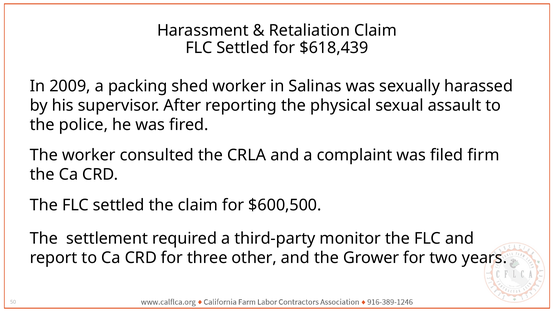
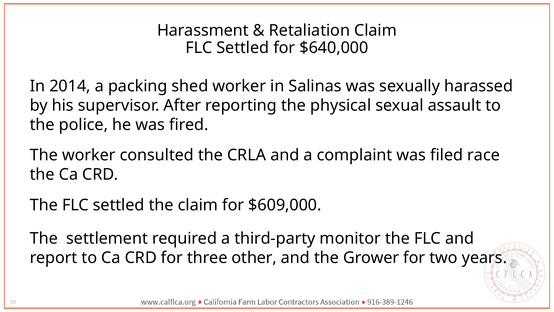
$618,439: $618,439 -> $640,000
2009: 2009 -> 2014
firm: firm -> race
$600,500: $600,500 -> $609,000
